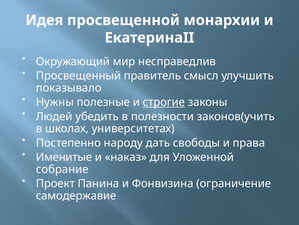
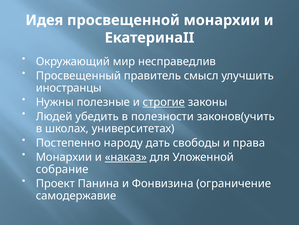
показывало: показывало -> иностранцы
Именитые at (64, 157): Именитые -> Монархии
наказ underline: none -> present
